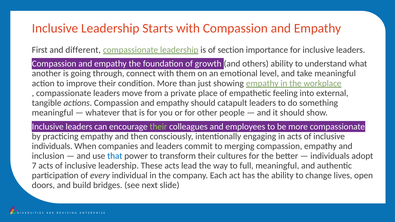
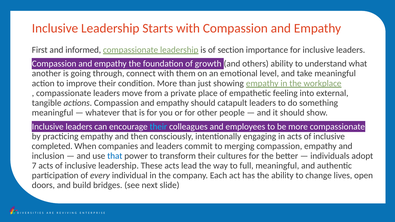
different: different -> informed
their at (158, 127) colour: light green -> light blue
individuals at (52, 146): individuals -> completed
